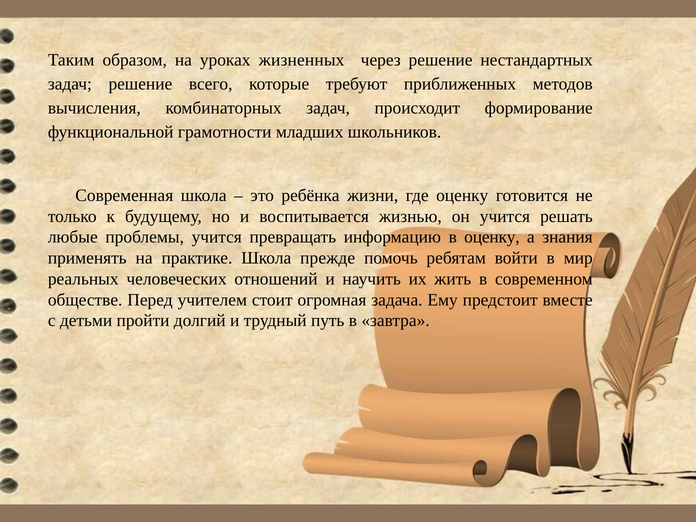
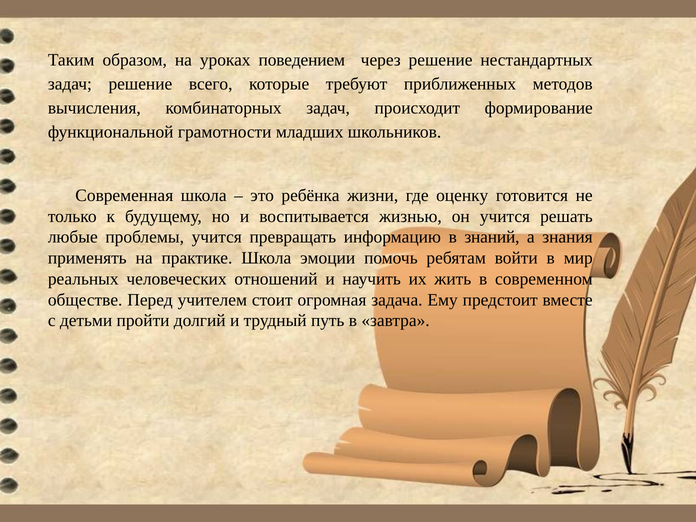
жизненных: жизненных -> поведением
в оценку: оценку -> знаний
прежде: прежде -> эмоции
